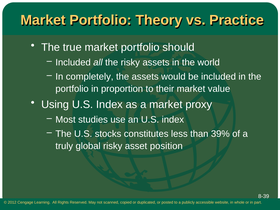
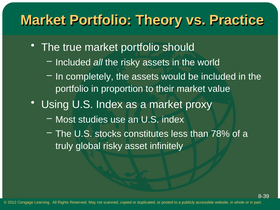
39%: 39% -> 78%
position: position -> infinitely
